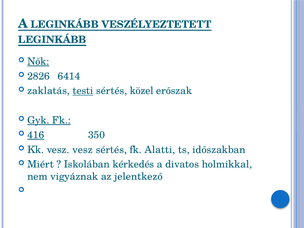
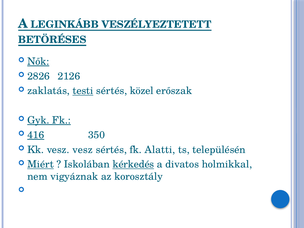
LEGINKÁBB at (52, 40): LEGINKÁBB -> BETÖRÉSES
6414: 6414 -> 2126
időszakban: időszakban -> településén
Miért underline: none -> present
kérkedés underline: none -> present
jelentkező: jelentkező -> korosztály
